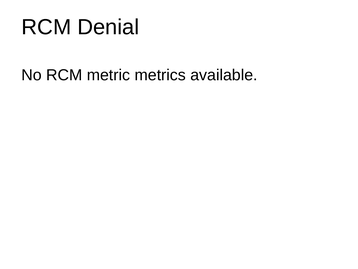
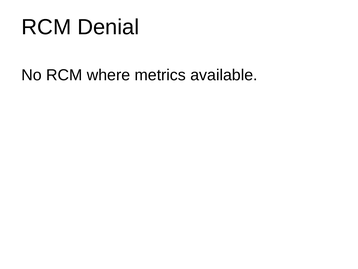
metric: metric -> where
